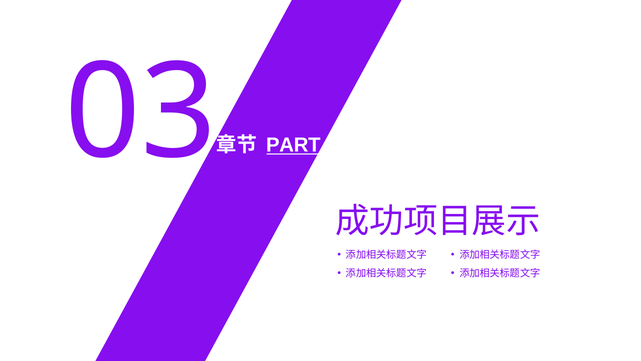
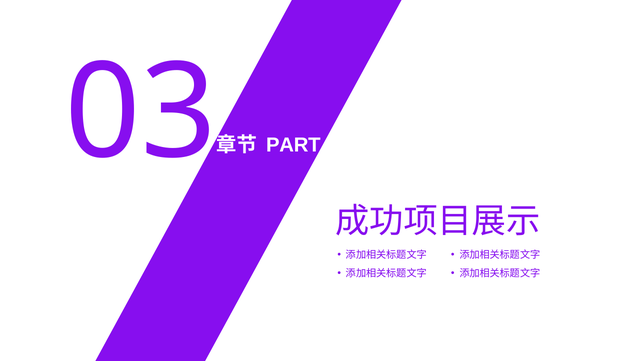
PART underline: present -> none
